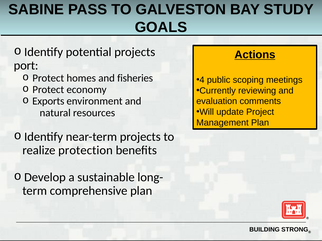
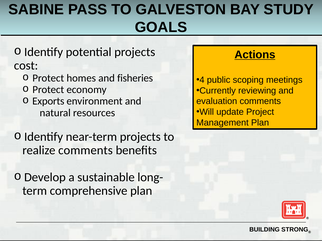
port: port -> cost
realize protection: protection -> comments
